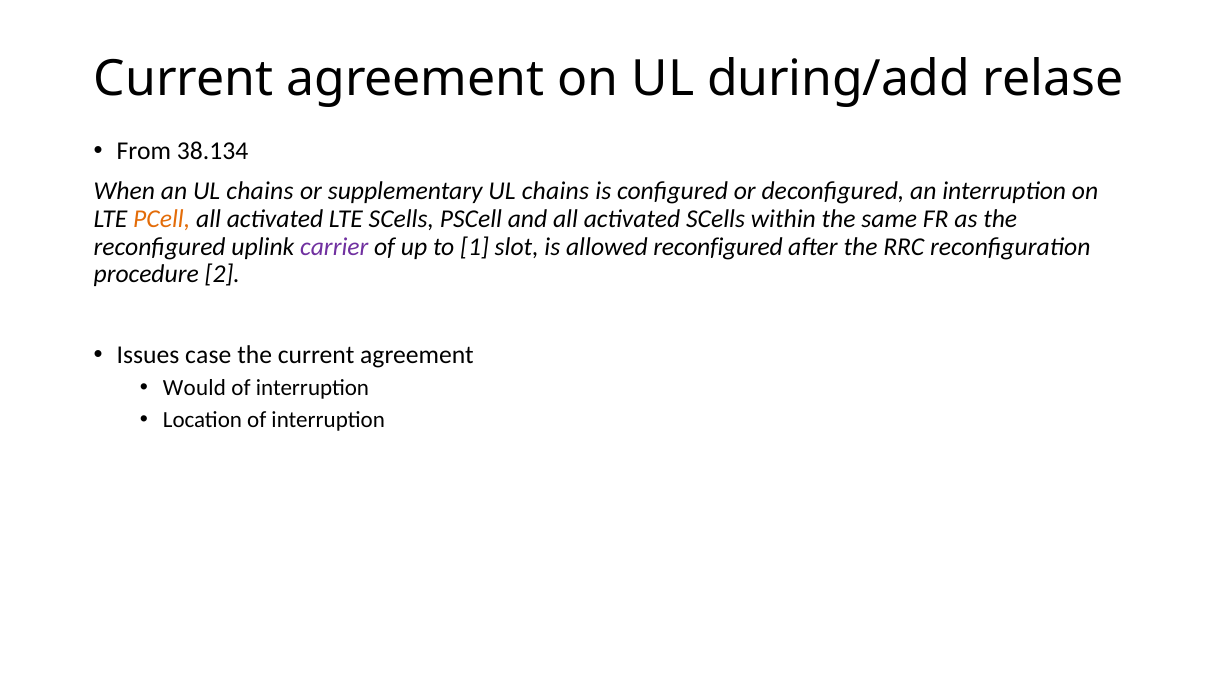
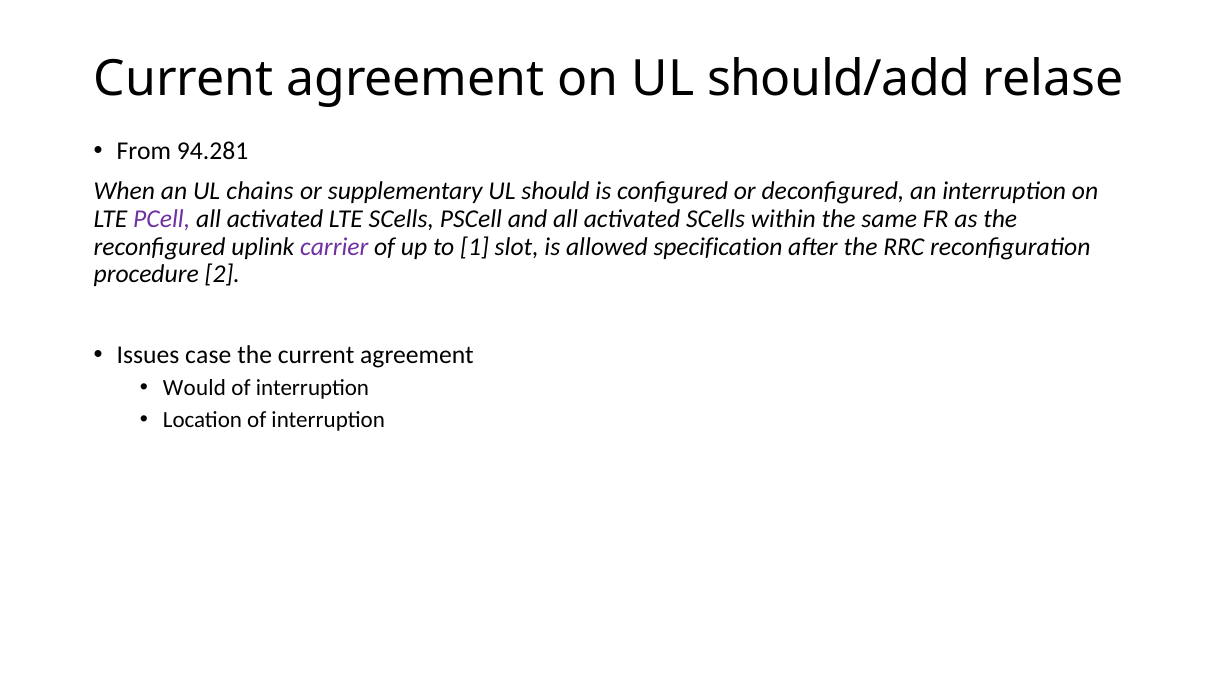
during/add: during/add -> should/add
38.134: 38.134 -> 94.281
supplementary UL chains: chains -> should
PCell colour: orange -> purple
allowed reconfigured: reconfigured -> specification
